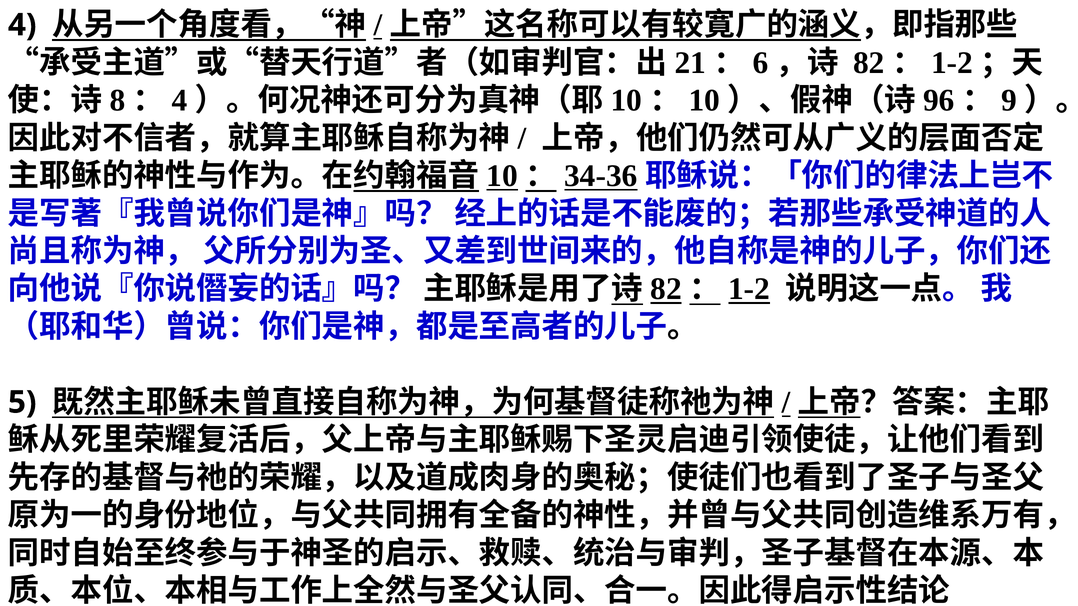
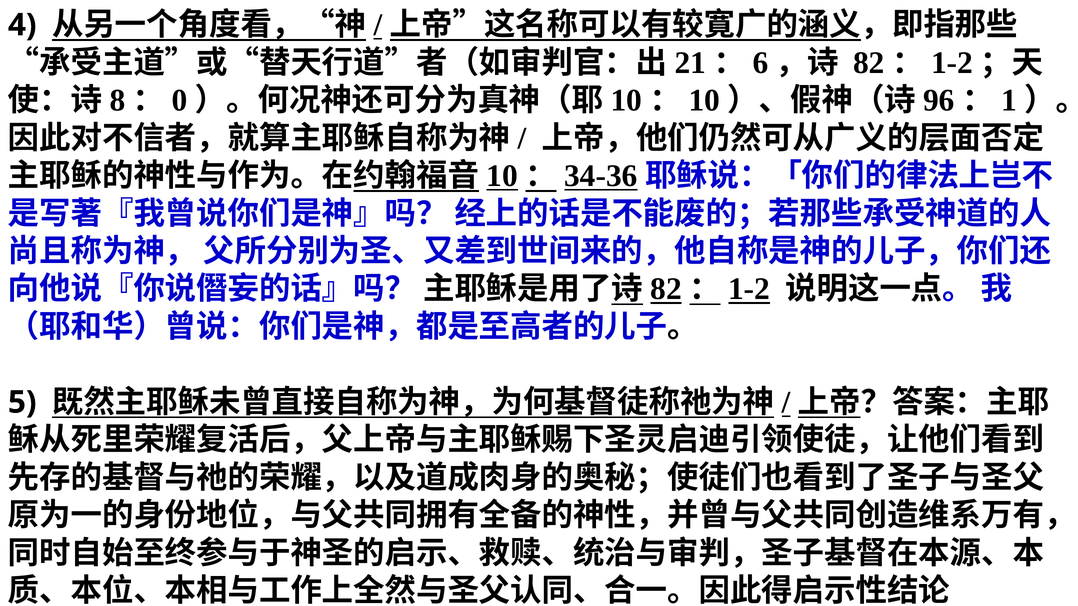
4 at (180, 101): 4 -> 0
9: 9 -> 1
